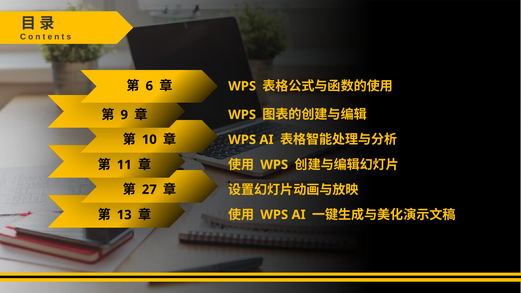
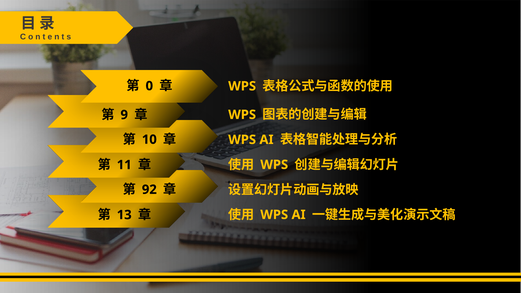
6: 6 -> 0
27: 27 -> 92
